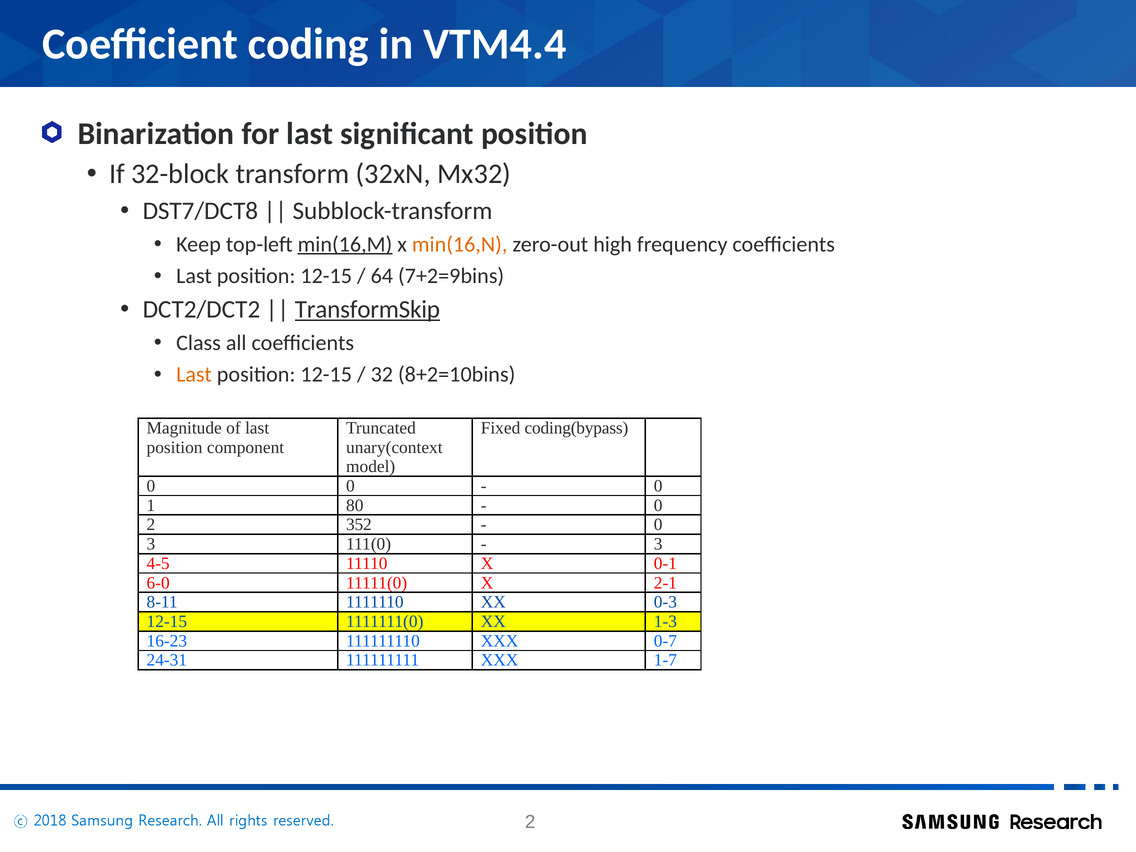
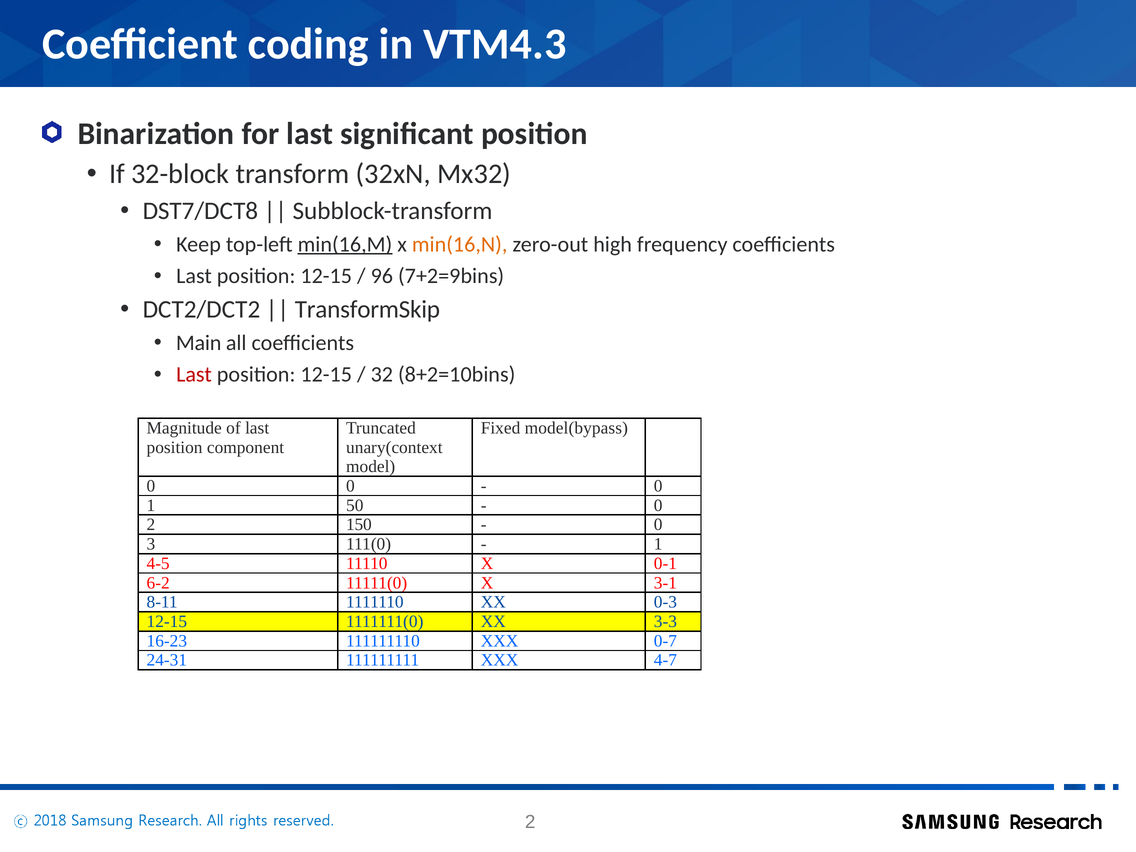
VTM4.4: VTM4.4 -> VTM4.3
64: 64 -> 96
TransformSkip underline: present -> none
Class: Class -> Main
Last at (194, 375) colour: orange -> red
coding(bypass: coding(bypass -> model(bypass
80: 80 -> 50
352: 352 -> 150
3 at (658, 544): 3 -> 1
6-0: 6-0 -> 6-2
2-1: 2-1 -> 3-1
1-3: 1-3 -> 3-3
1-7: 1-7 -> 4-7
